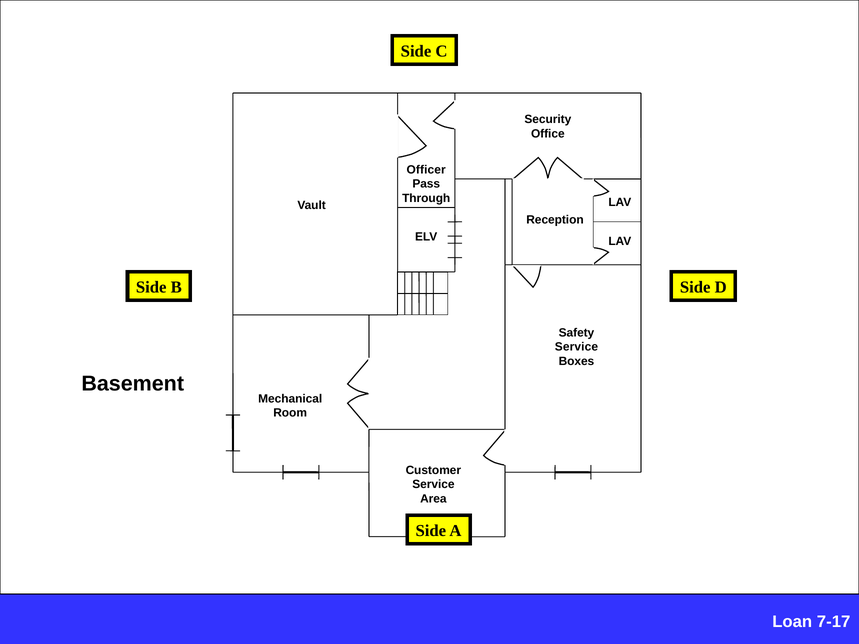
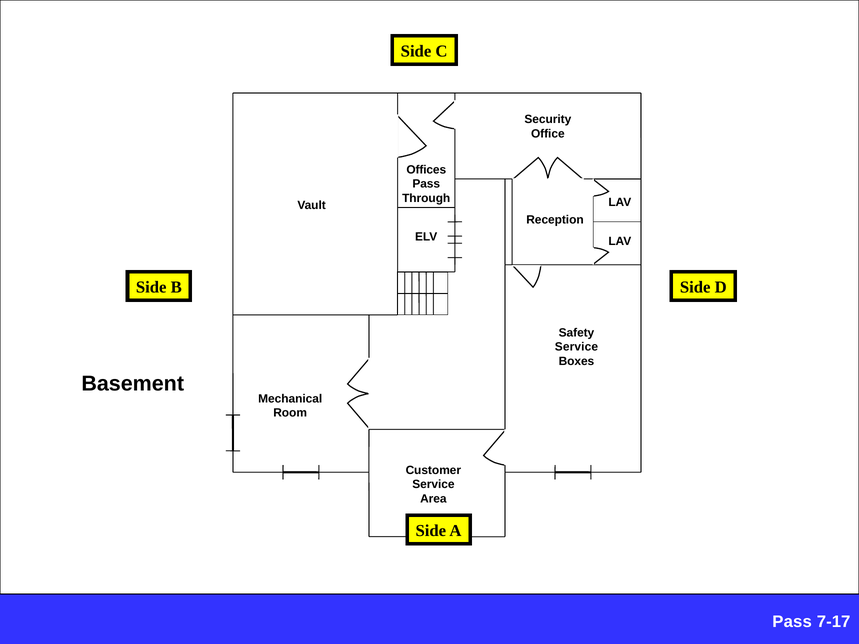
Officer: Officer -> Offices
Loan at (792, 622): Loan -> Pass
